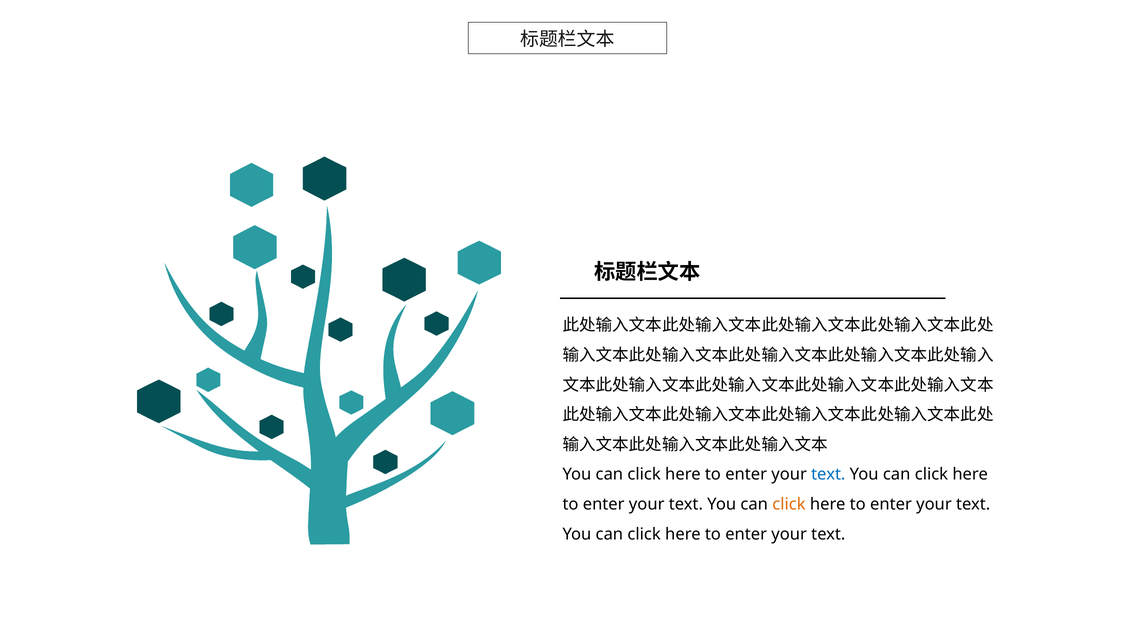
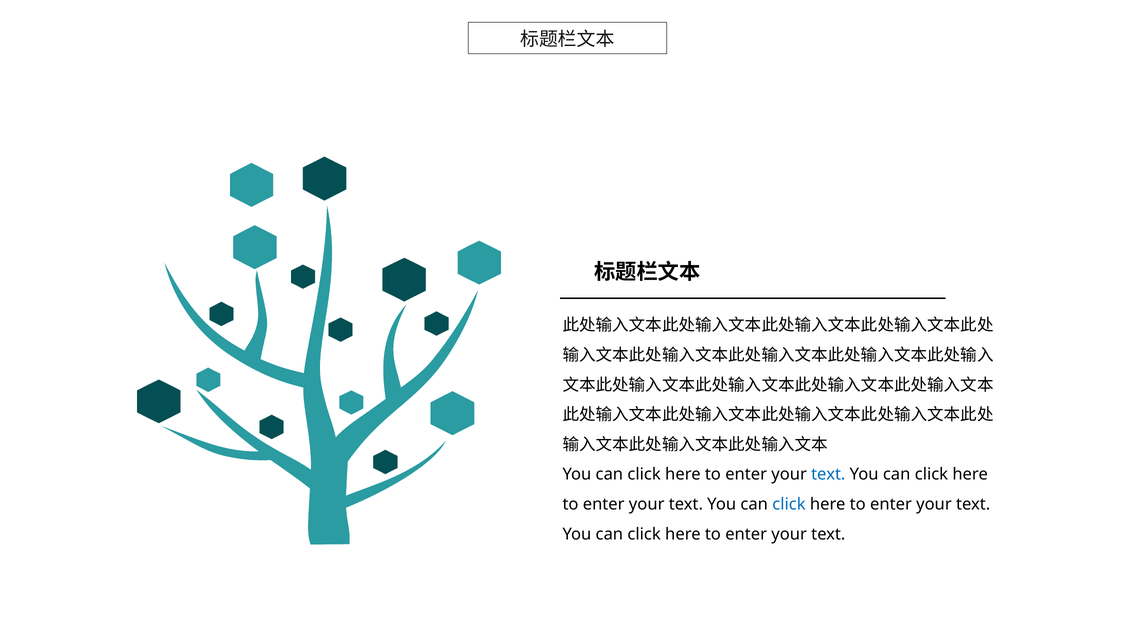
click at (789, 504) colour: orange -> blue
